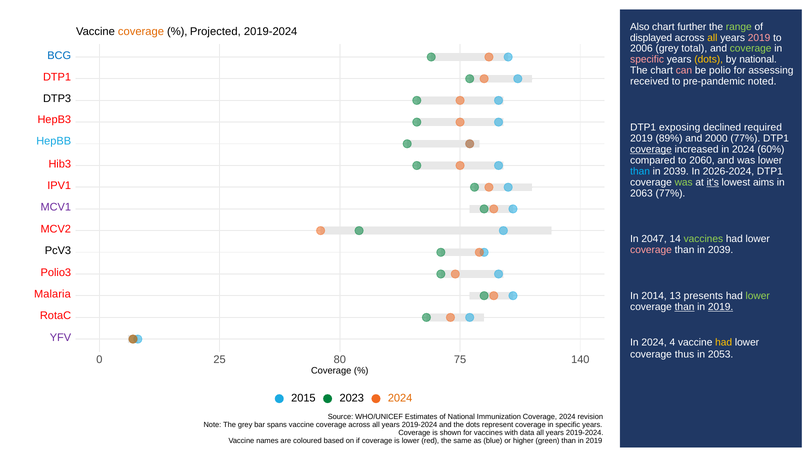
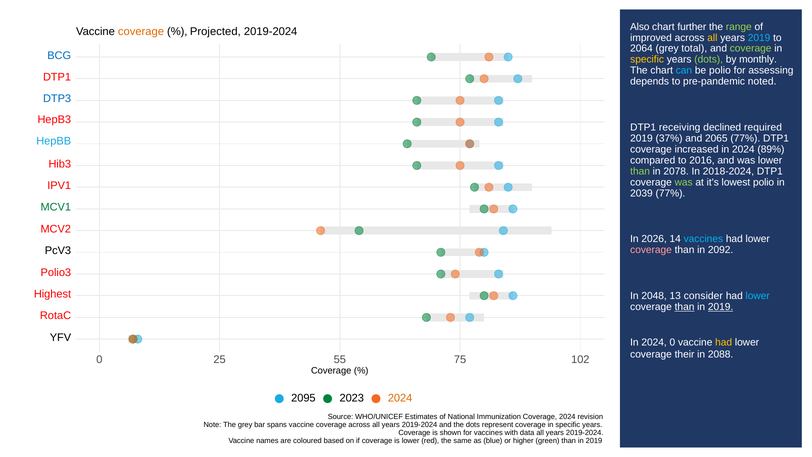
displayed: displayed -> improved
2019 at (759, 38) colour: pink -> light blue
2006: 2006 -> 2064
specific at (647, 60) colour: pink -> yellow
dots at (709, 60) colour: yellow -> light green
by national: national -> monthly
can colour: pink -> light blue
received: received -> depends
DTP3 colour: black -> blue
exposing: exposing -> receiving
89%: 89% -> 37%
2000: 2000 -> 2065
coverage at (651, 149) underline: present -> none
60%: 60% -> 89%
2060: 2060 -> 2016
than at (640, 171) colour: light blue -> light green
2039 at (676, 171): 2039 -> 2078
2026-2024: 2026-2024 -> 2018-2024
it's underline: present -> none
lowest aims: aims -> polio
2063: 2063 -> 2039
MCV1 colour: purple -> green
2047: 2047 -> 2026
vaccines at (703, 239) colour: light green -> light blue
2039 at (721, 250): 2039 -> 2092
Malaria: Malaria -> Highest
2014: 2014 -> 2048
presents: presents -> consider
lower at (758, 296) colour: light green -> light blue
YFV colour: purple -> black
2024 4: 4 -> 0
thus: thus -> their
2053: 2053 -> 2088
80: 80 -> 55
140: 140 -> 102
2015: 2015 -> 2095
